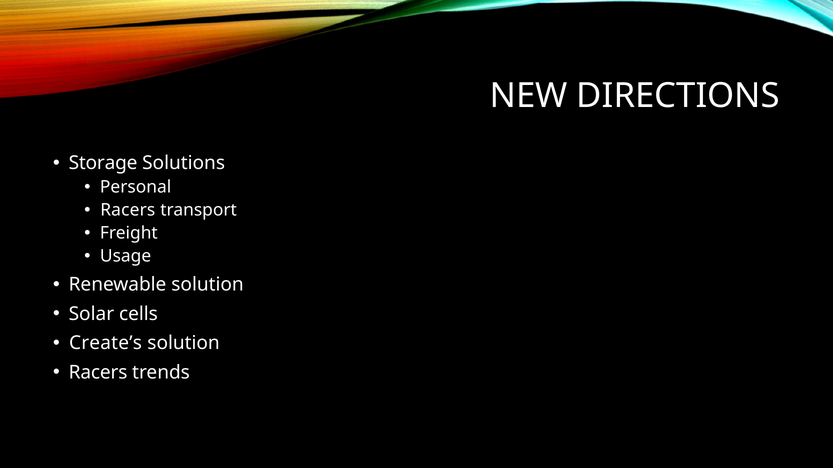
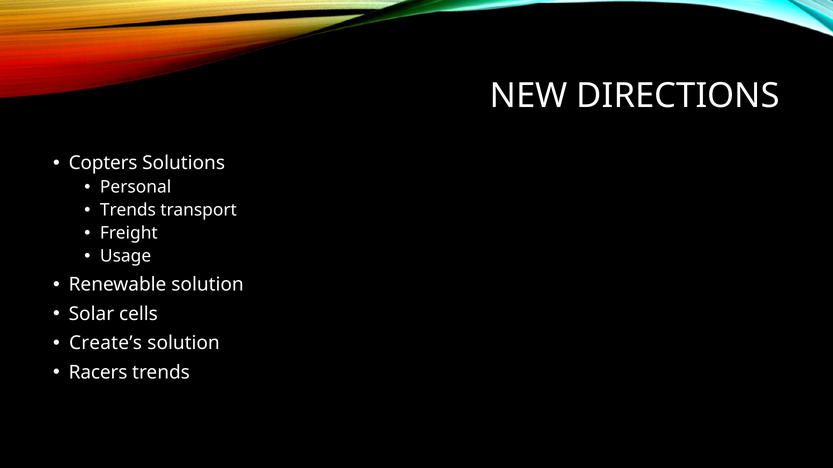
Storage: Storage -> Copters
Racers at (128, 210): Racers -> Trends
